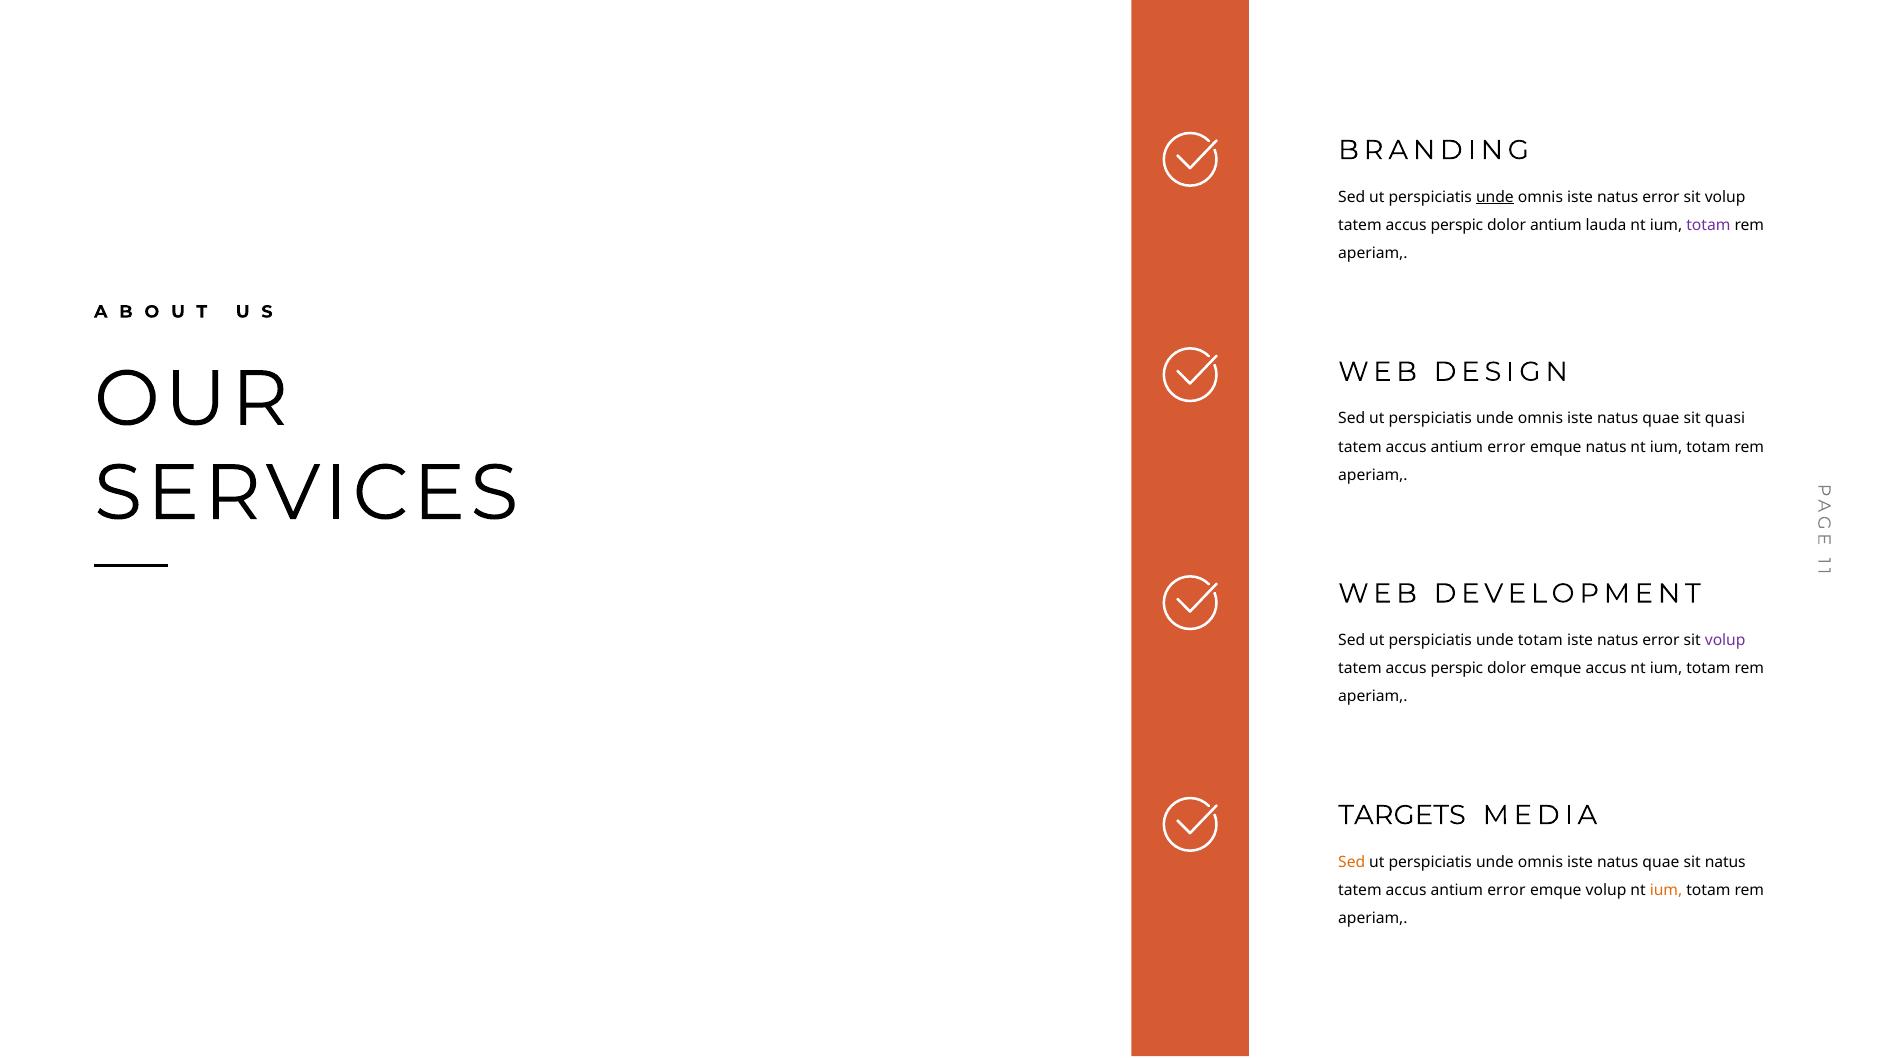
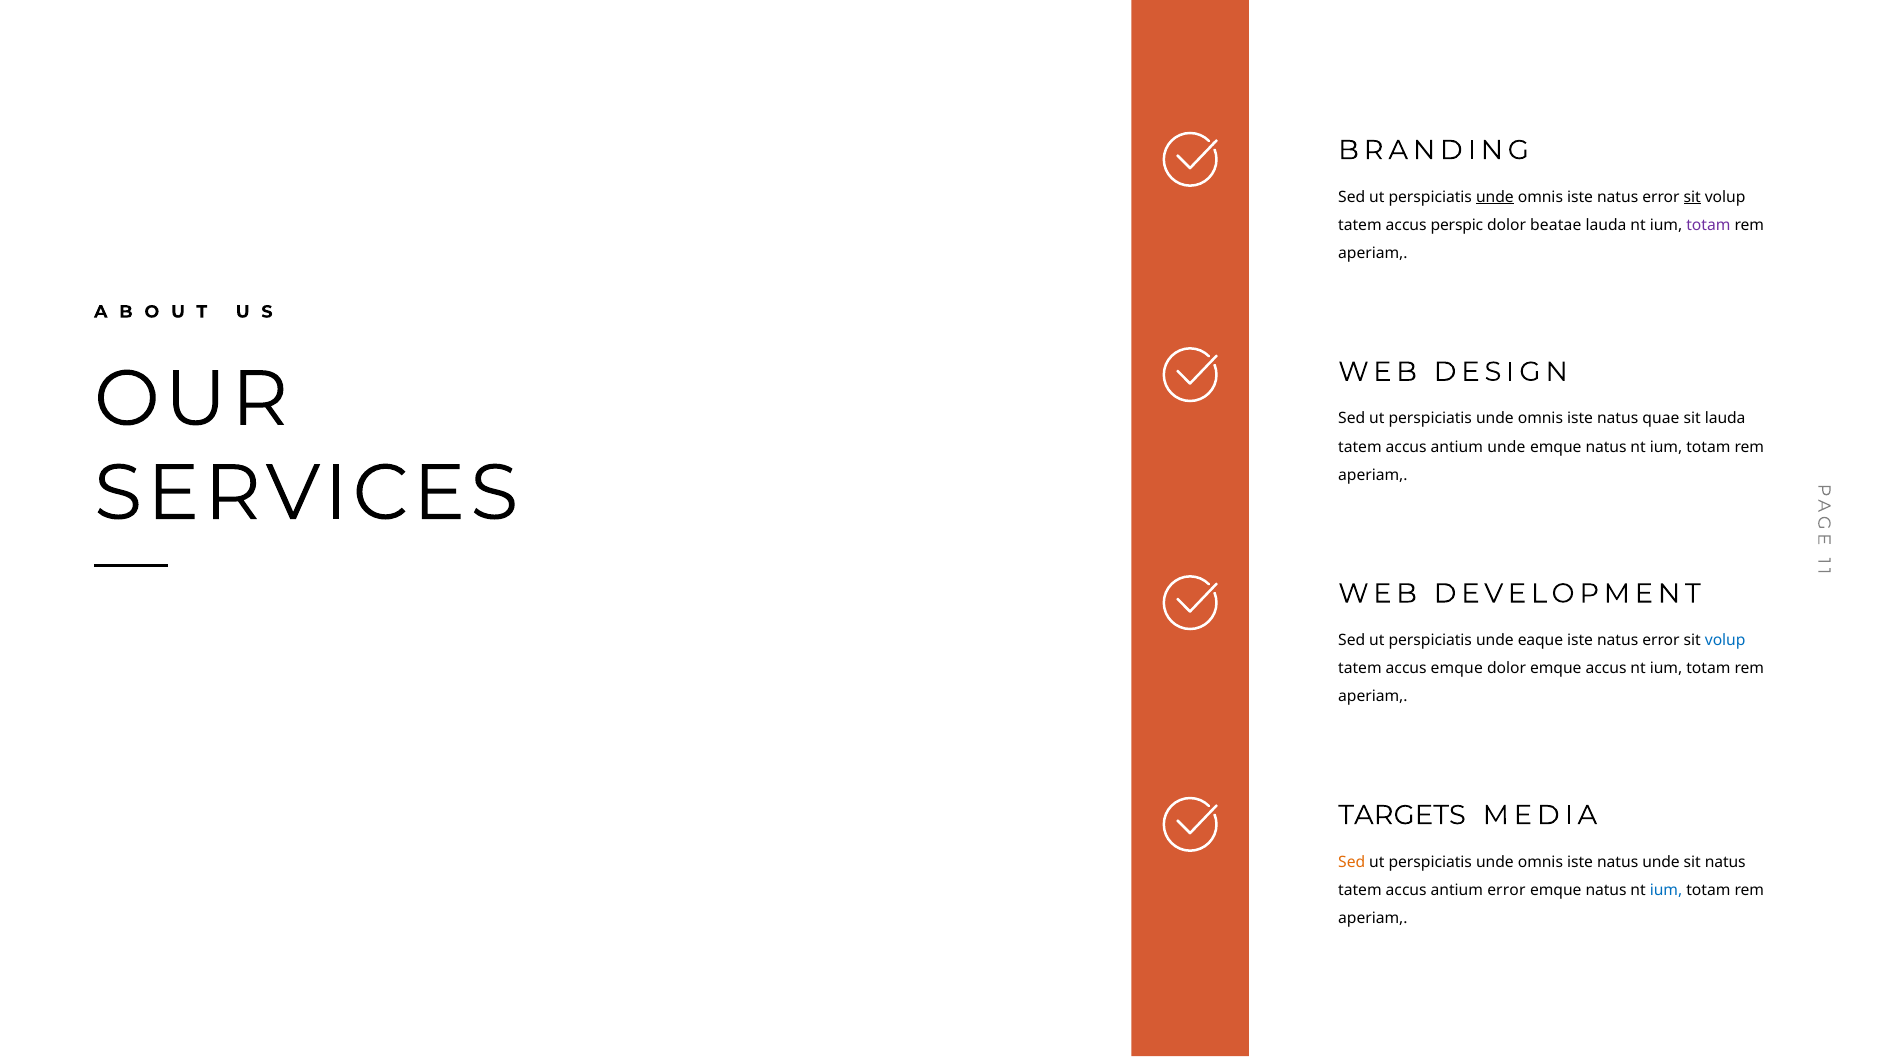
sit at (1692, 197) underline: none -> present
dolor antium: antium -> beatae
sit quasi: quasi -> lauda
error at (1506, 447): error -> unde
unde totam: totam -> eaque
volup at (1725, 640) colour: purple -> blue
perspic at (1457, 669): perspic -> emque
quae at (1661, 862): quae -> unde
volup at (1606, 890): volup -> natus
ium at (1666, 890) colour: orange -> blue
